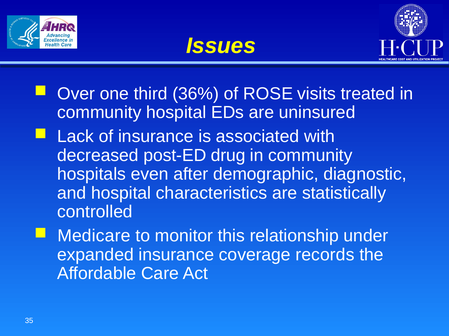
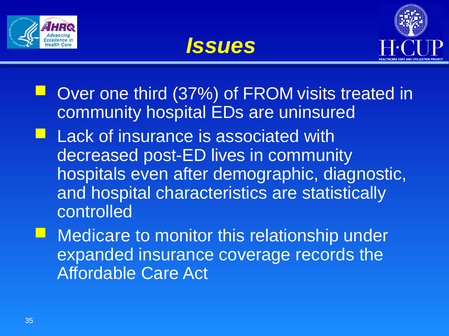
36%: 36% -> 37%
ROSE: ROSE -> FROM
drug: drug -> lives
